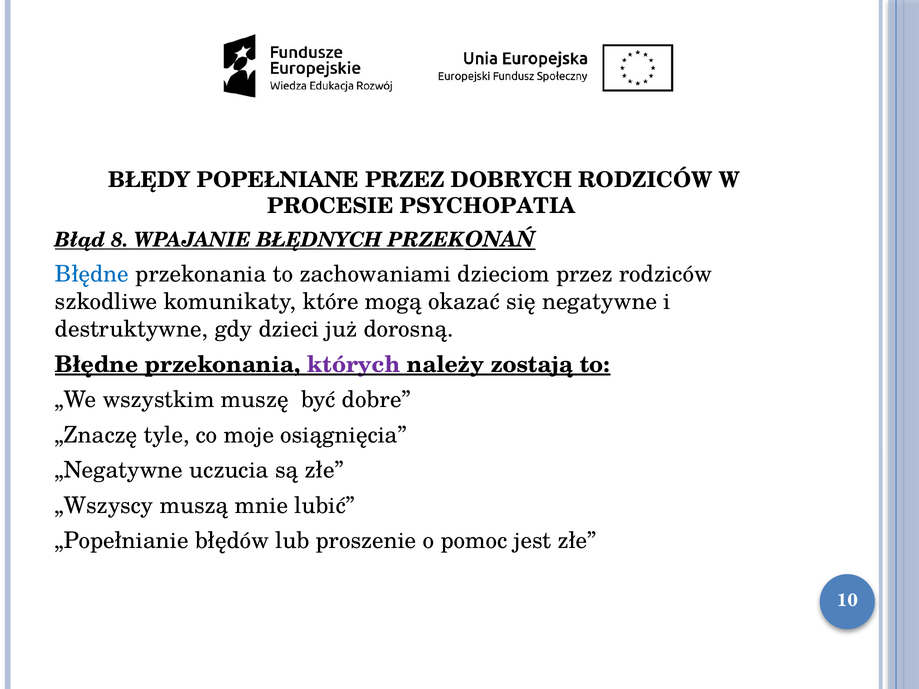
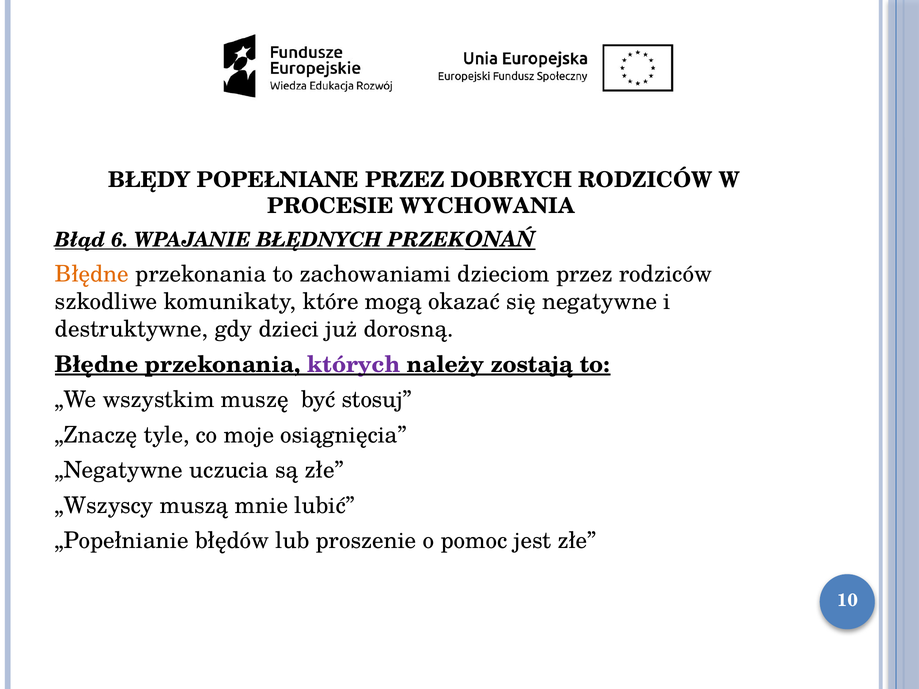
PSYCHOPATIA: PSYCHOPATIA -> WYCHOWANIA
8: 8 -> 6
Błędne at (92, 274) colour: blue -> orange
dobre: dobre -> stosuj
